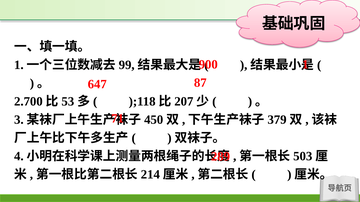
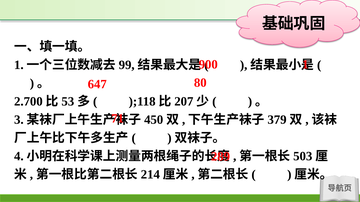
87: 87 -> 80
